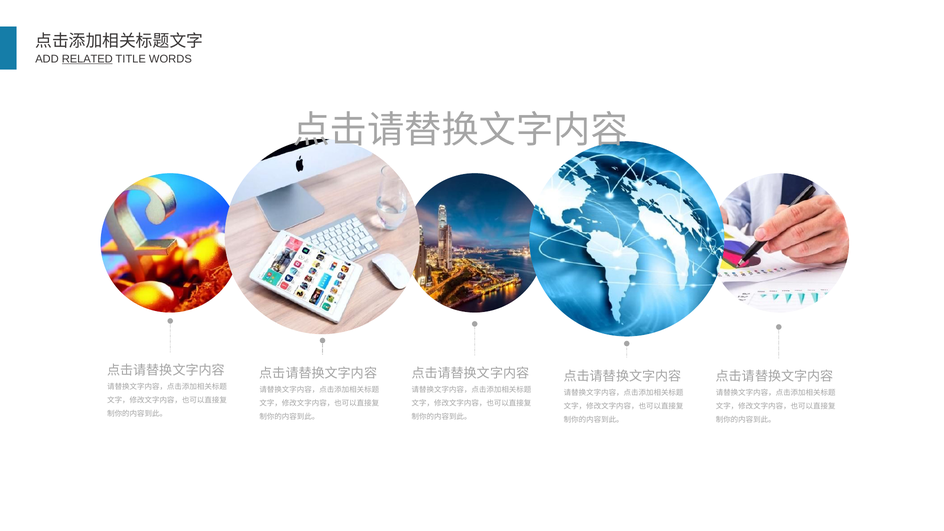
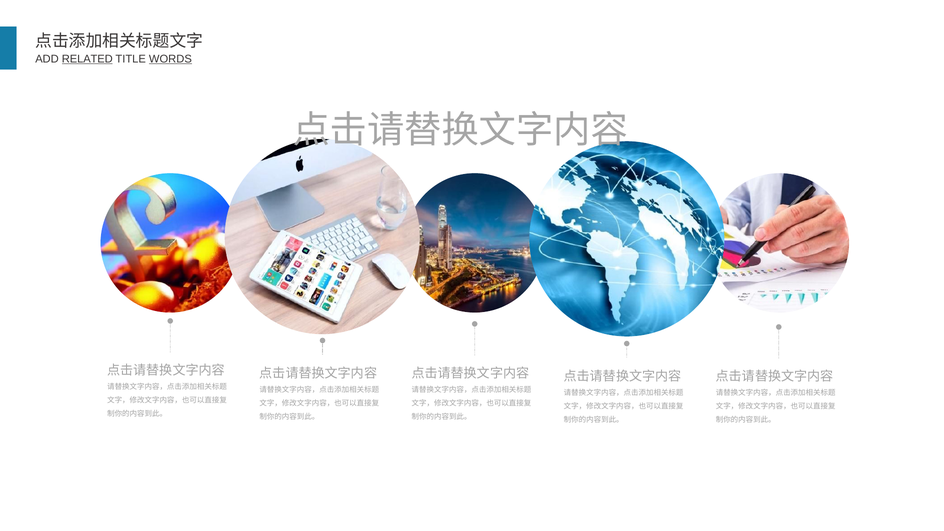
WORDS underline: none -> present
